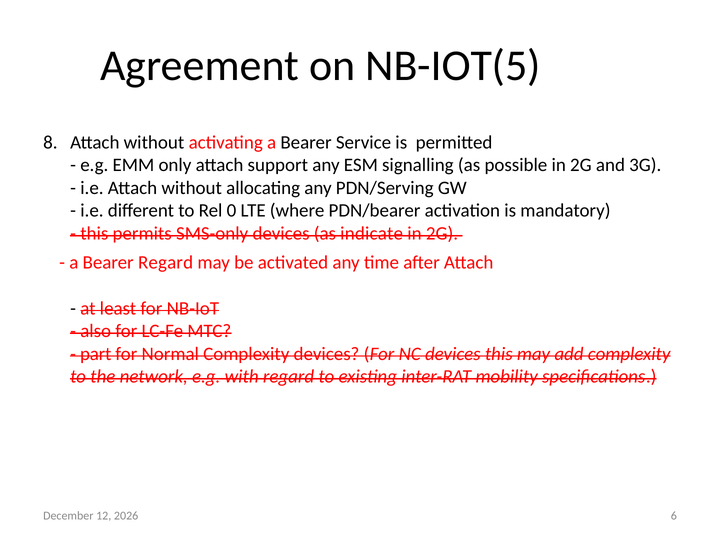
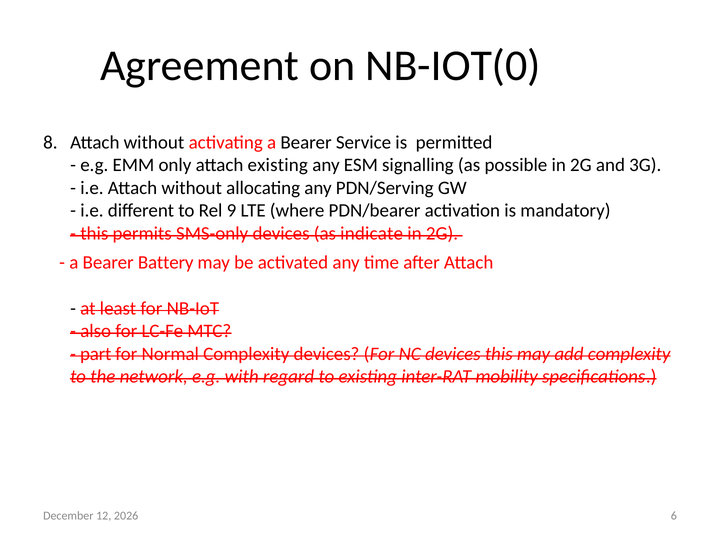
NB-IOT(5: NB-IOT(5 -> NB-IOT(0
attach support: support -> existing
0: 0 -> 9
Bearer Regard: Regard -> Battery
